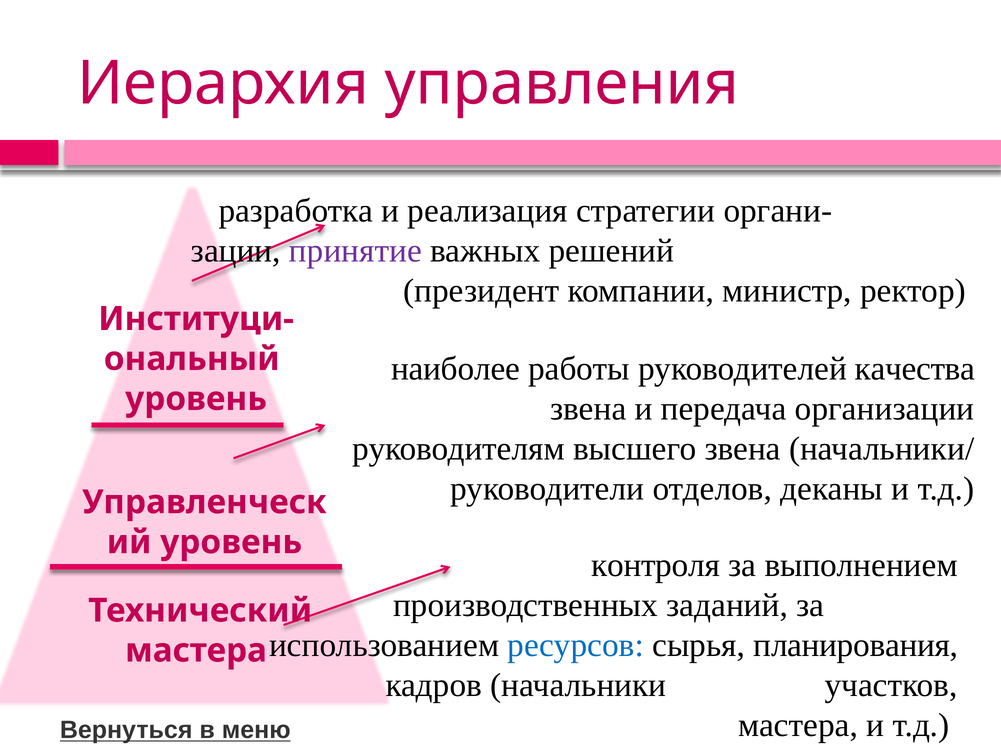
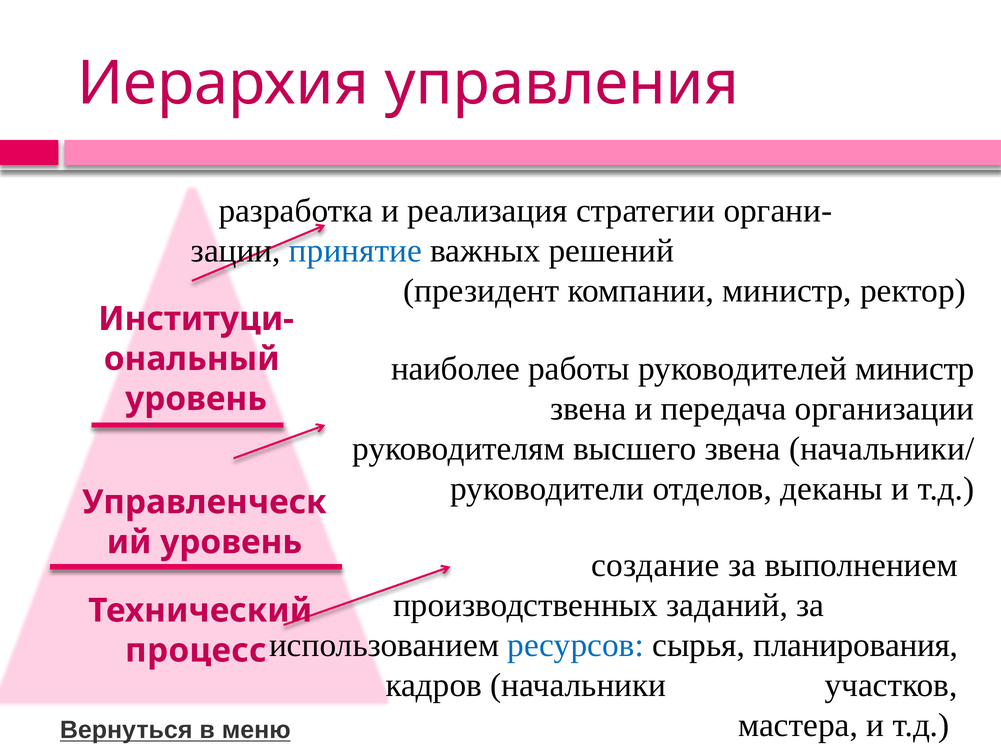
принятие colour: purple -> blue
руководителей качества: качества -> министр
контроля: контроля -> создание
мастера at (196, 651): мастера -> процесс
